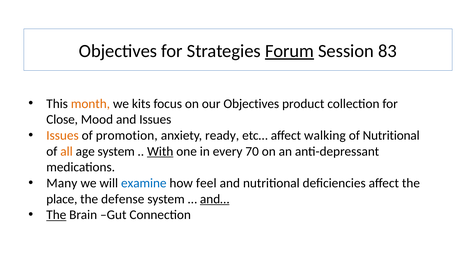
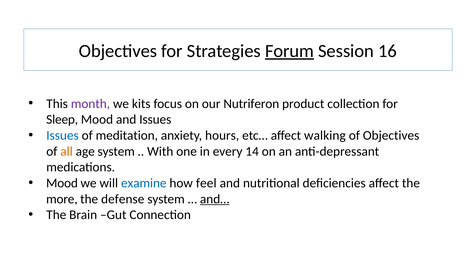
83: 83 -> 16
month colour: orange -> purple
our Objectives: Objectives -> Nutriferon
Close: Close -> Sleep
Issues at (63, 135) colour: orange -> blue
promotion: promotion -> meditation
ready: ready -> hours
of Nutritional: Nutritional -> Objectives
With underline: present -> none
70: 70 -> 14
Many at (62, 183): Many -> Mood
place: place -> more
The at (56, 215) underline: present -> none
